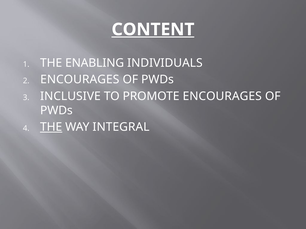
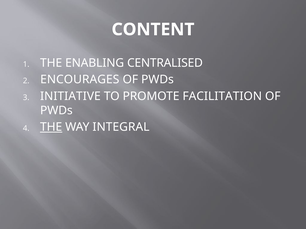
CONTENT underline: present -> none
INDIVIDUALS: INDIVIDUALS -> CENTRALISED
INCLUSIVE: INCLUSIVE -> INITIATIVE
PROMOTE ENCOURAGES: ENCOURAGES -> FACILITATION
